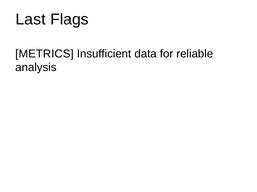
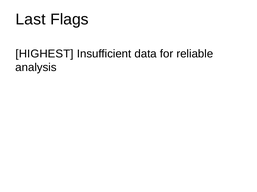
METRICS: METRICS -> HIGHEST
